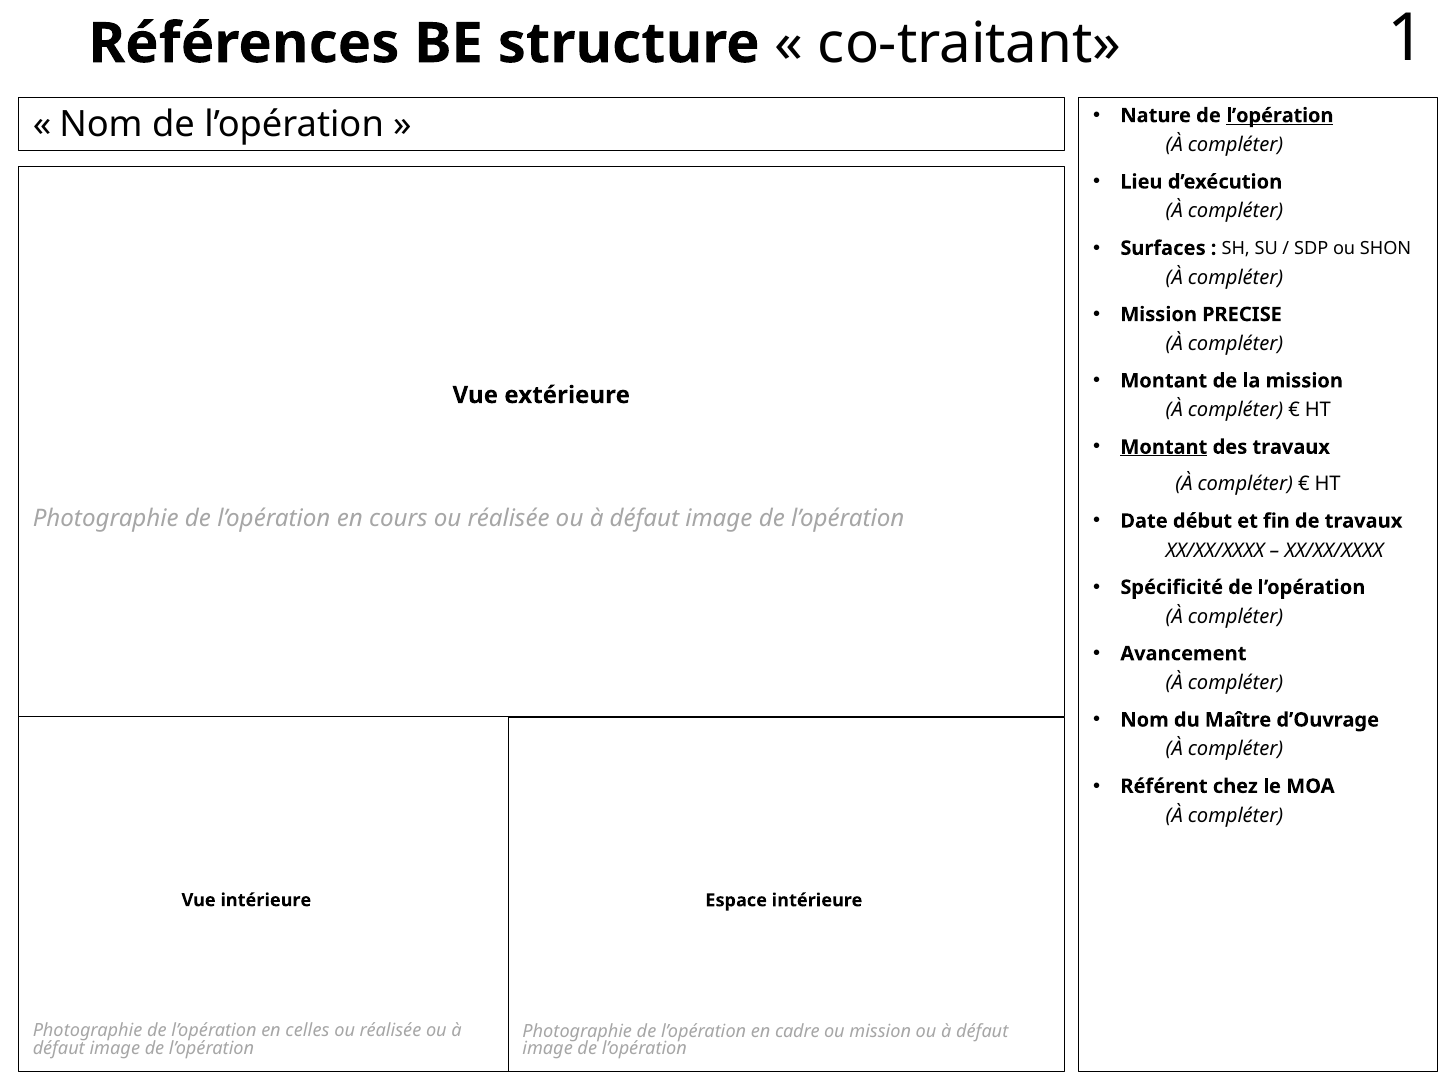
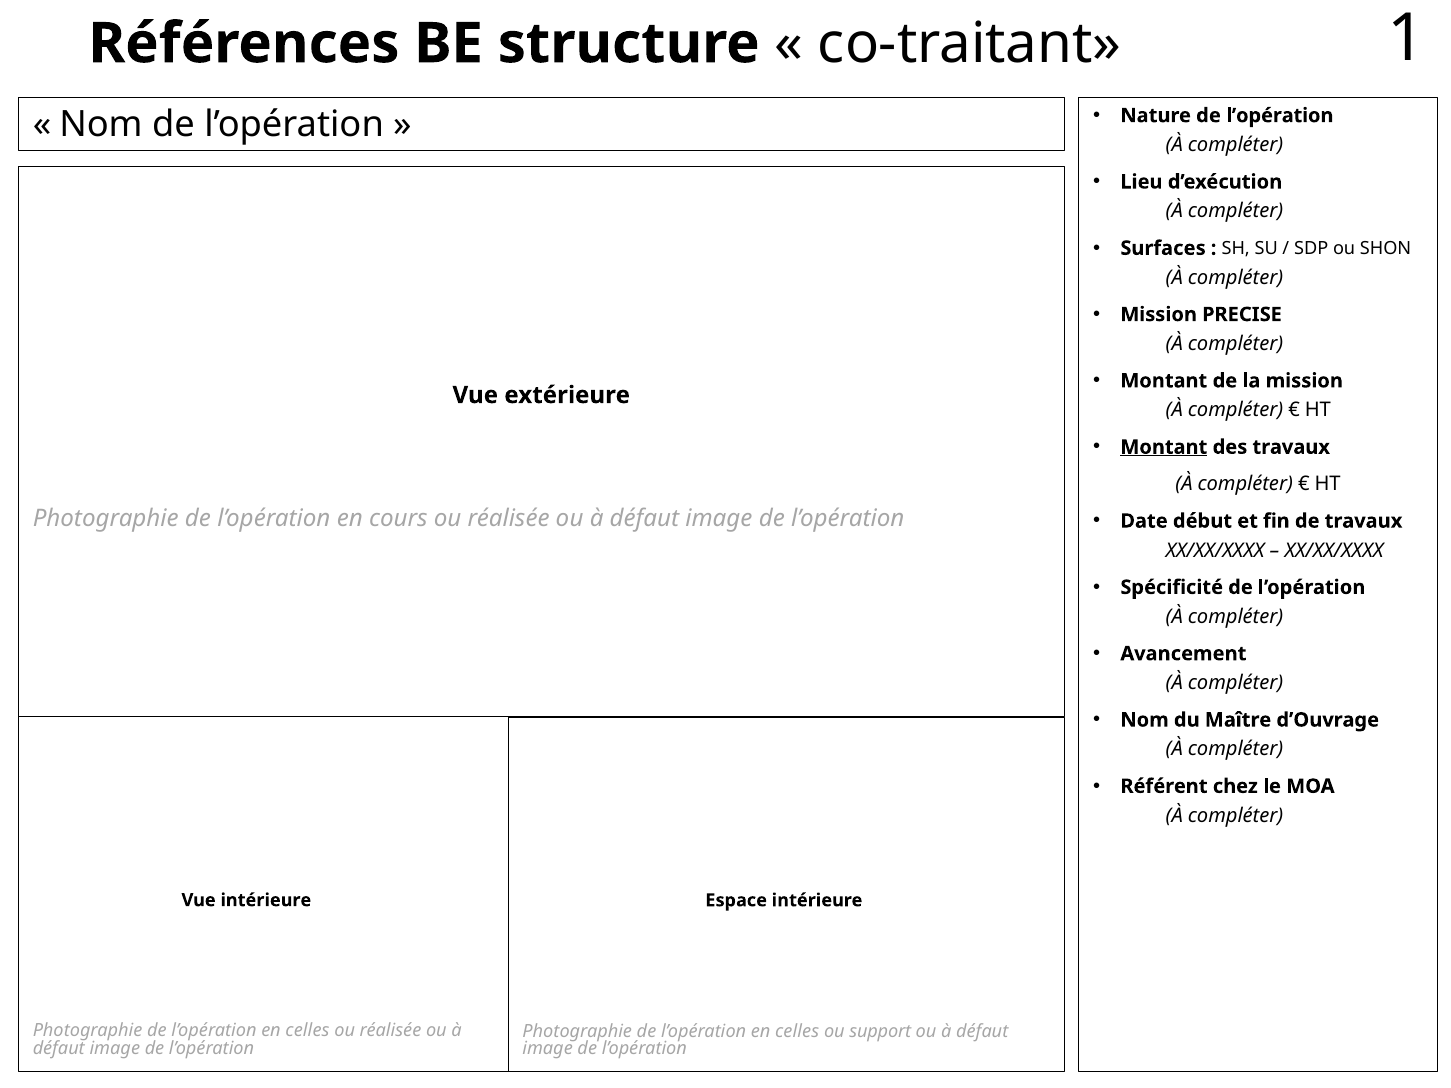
l’opération at (1280, 116) underline: present -> none
cadre at (797, 1031): cadre -> celles
ou mission: mission -> support
